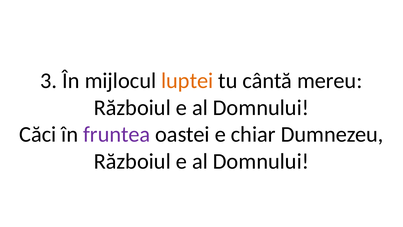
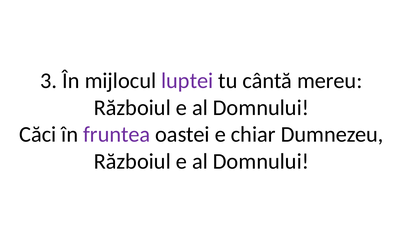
luptei colour: orange -> purple
